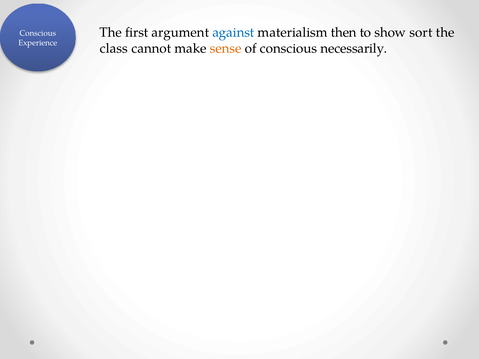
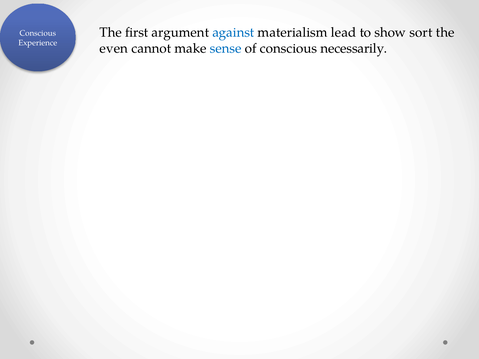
then: then -> lead
class: class -> even
sense colour: orange -> blue
